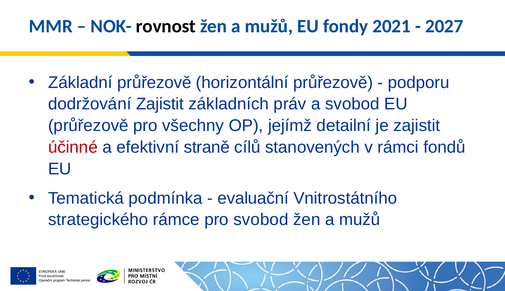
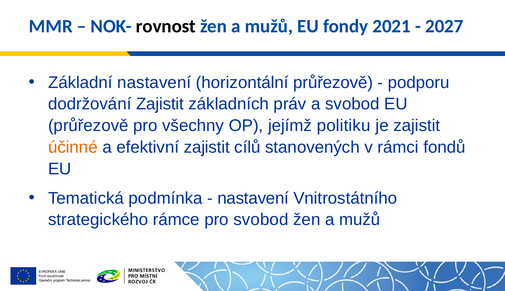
Základní průřezově: průřezově -> nastavení
detailní: detailní -> politiku
účinné colour: red -> orange
efektivní straně: straně -> zajistit
evaluační at (253, 198): evaluační -> nastavení
